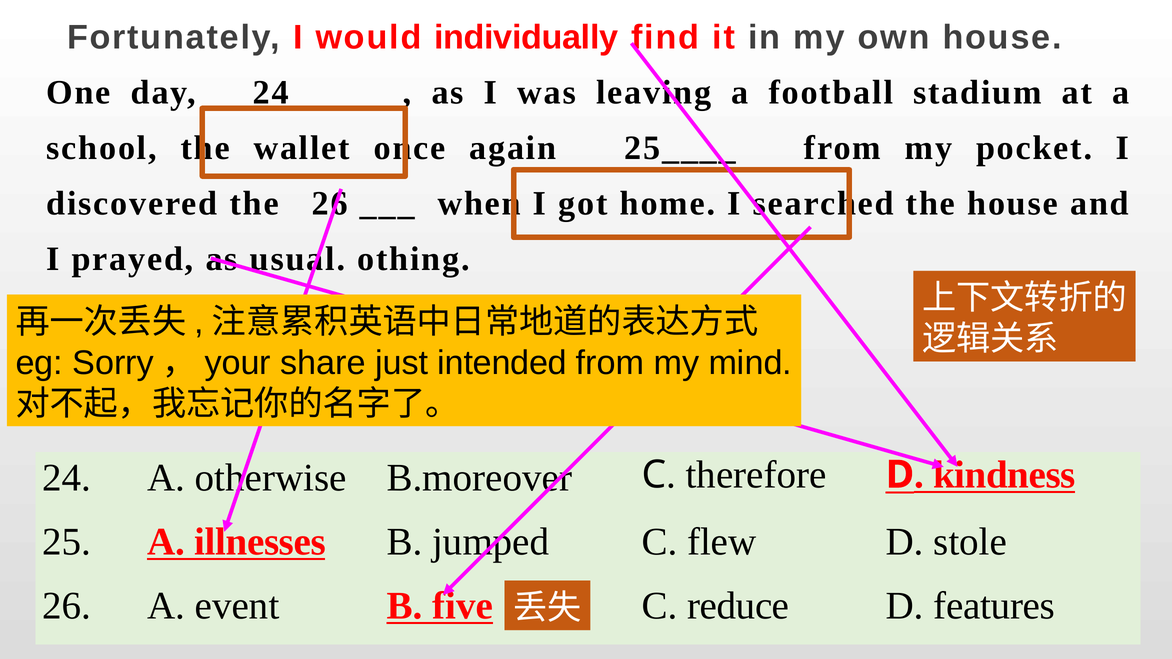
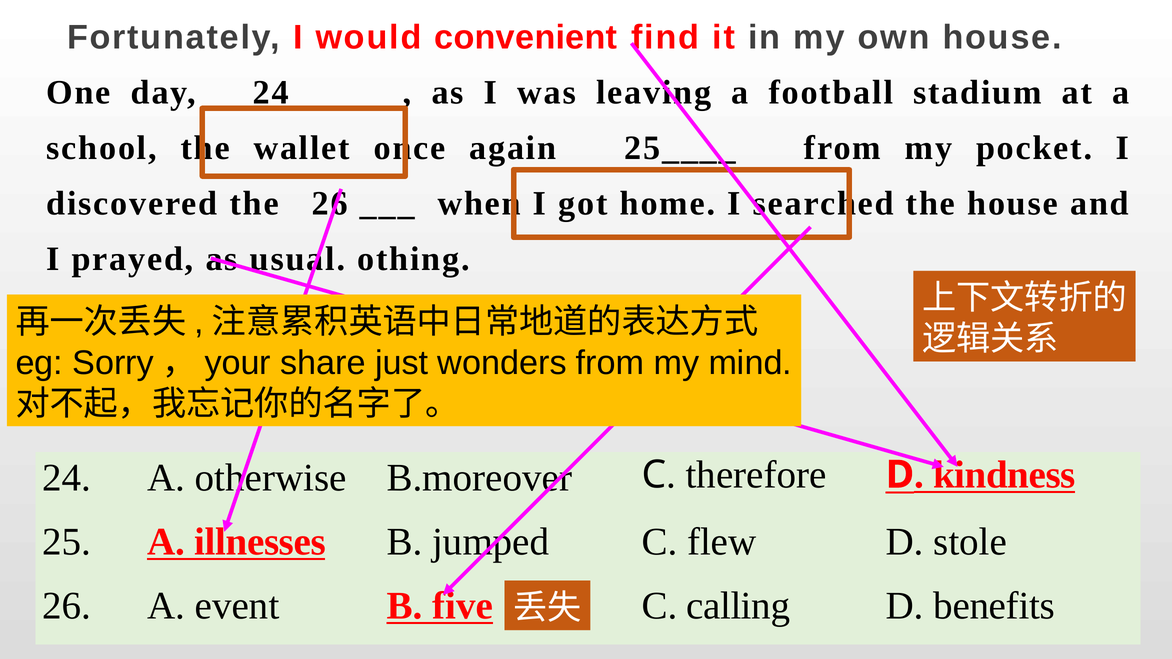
individually: individually -> convenient
intended: intended -> wonders
reduce: reduce -> calling
features: features -> benefits
